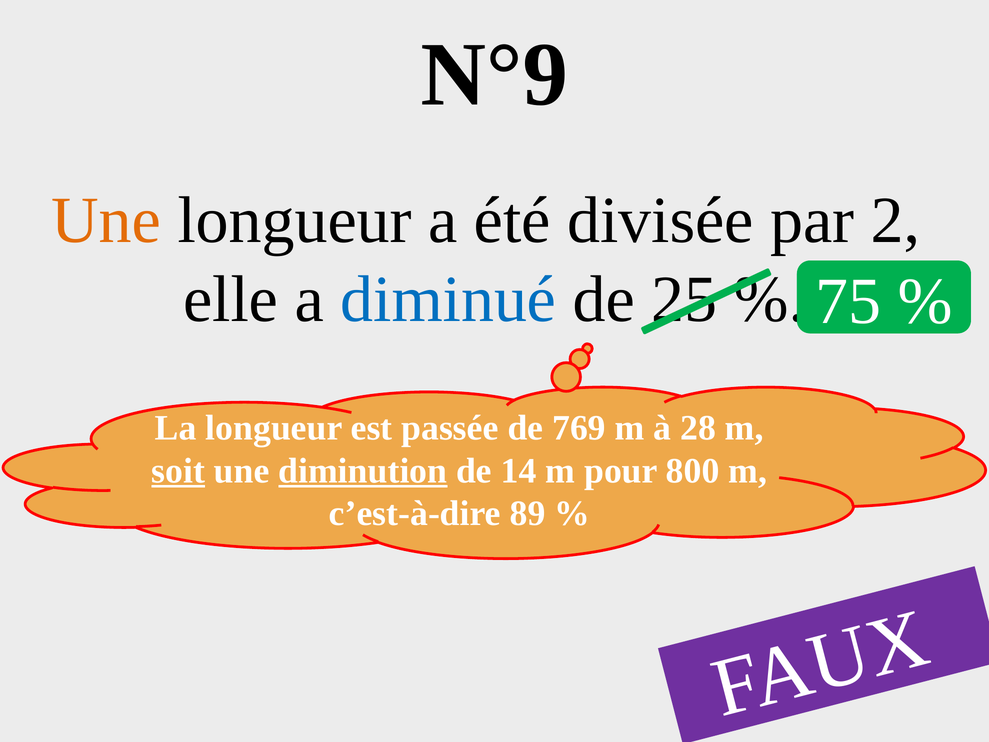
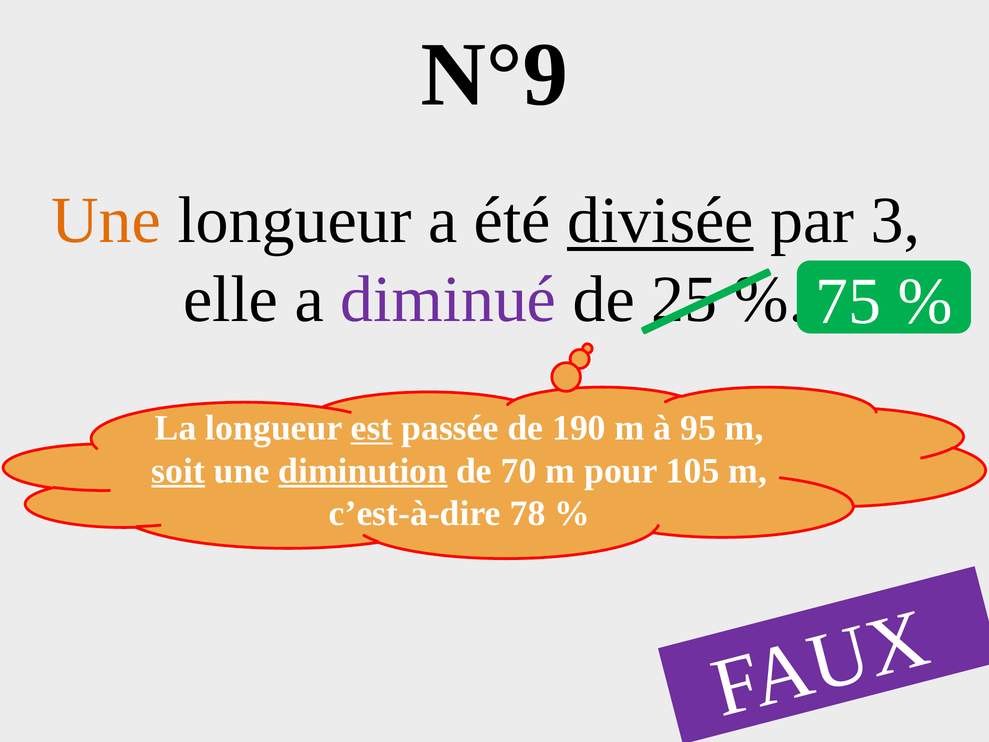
divisée underline: none -> present
2: 2 -> 3
diminué colour: blue -> purple
est underline: none -> present
769: 769 -> 190
28: 28 -> 95
14: 14 -> 70
800: 800 -> 105
89: 89 -> 78
